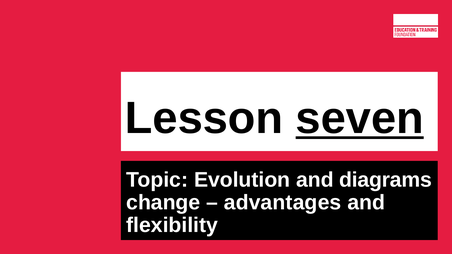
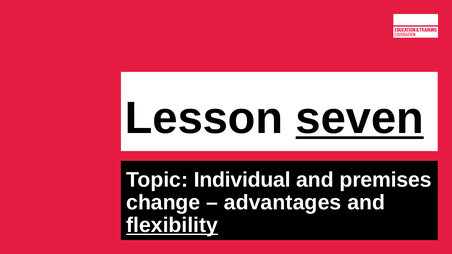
Evolution: Evolution -> Individual
diagrams: diagrams -> premises
flexibility underline: none -> present
